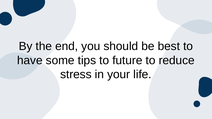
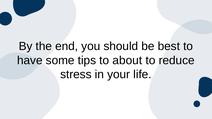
future: future -> about
